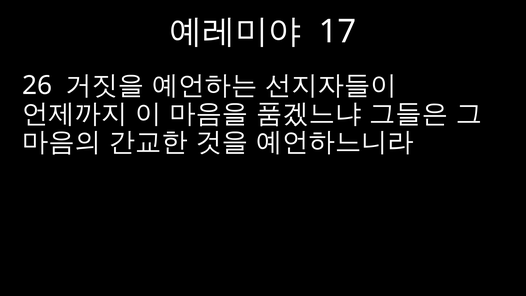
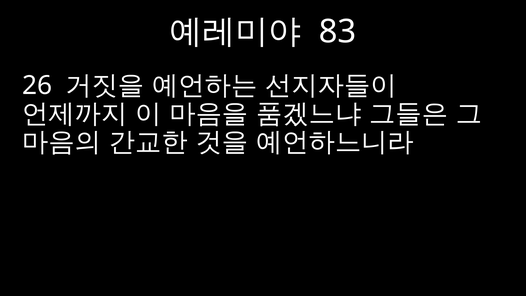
17: 17 -> 83
